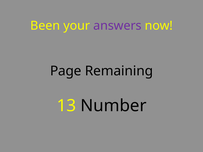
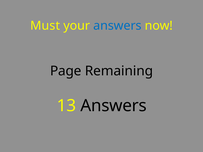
Been: Been -> Must
answers at (117, 26) colour: purple -> blue
13 Number: Number -> Answers
